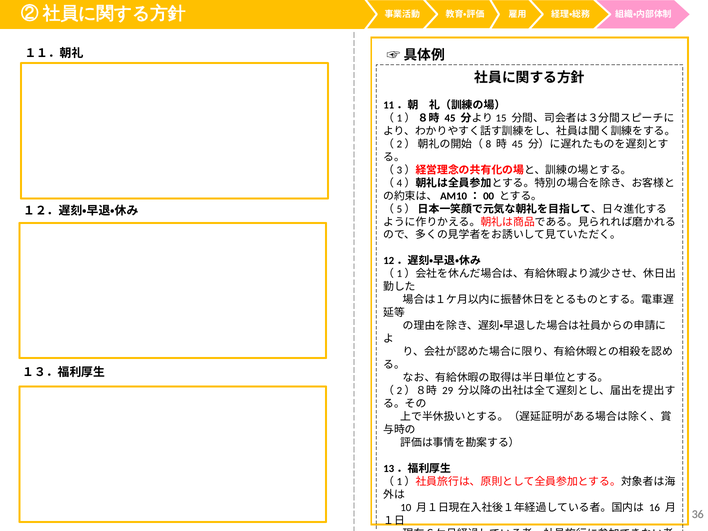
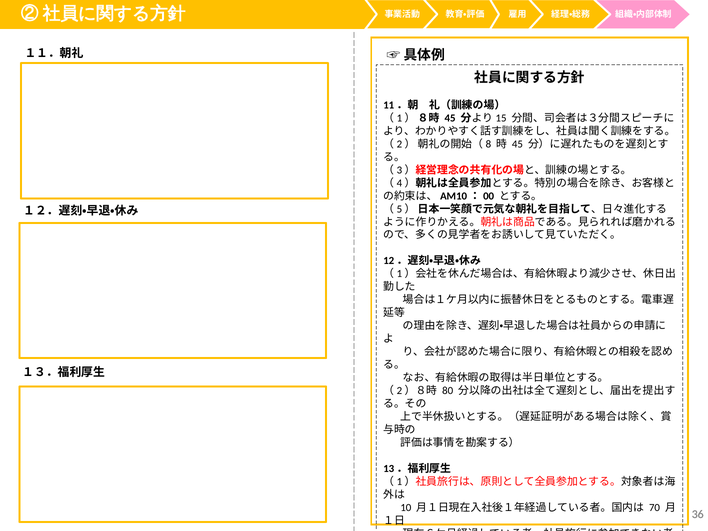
29: 29 -> 80
16: 16 -> 70
